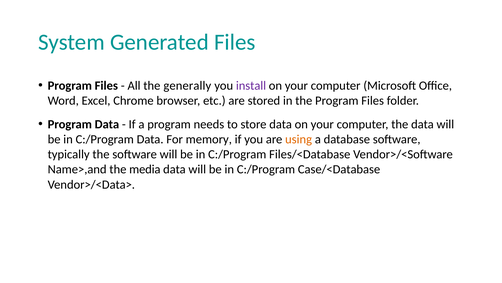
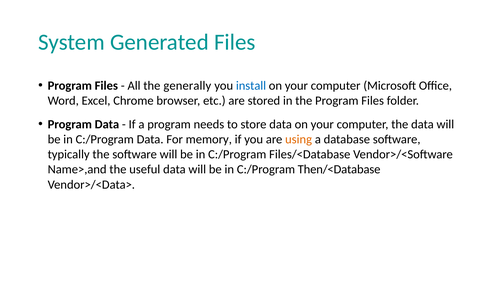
install colour: purple -> blue
media: media -> useful
Case/<Database: Case/<Database -> Then/<Database
